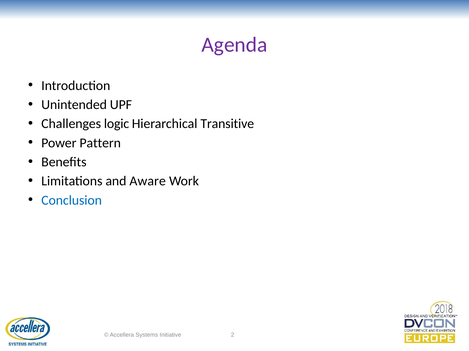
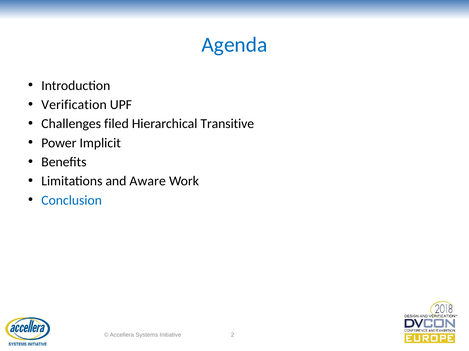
Agenda colour: purple -> blue
Unintended: Unintended -> Verification
logic: logic -> filed
Pattern: Pattern -> Implicit
